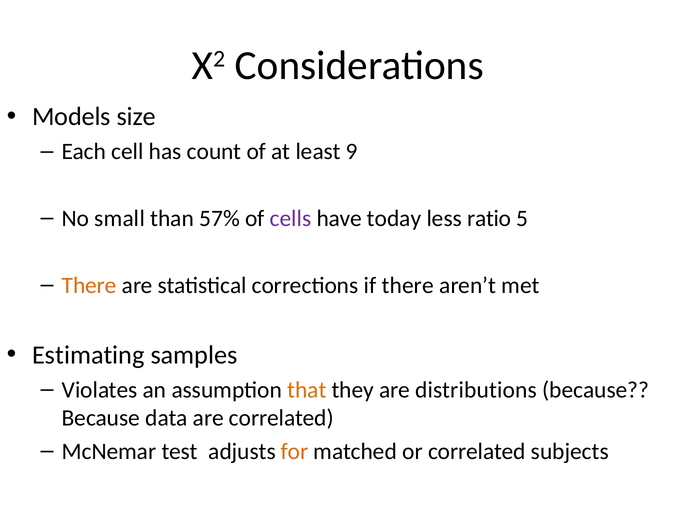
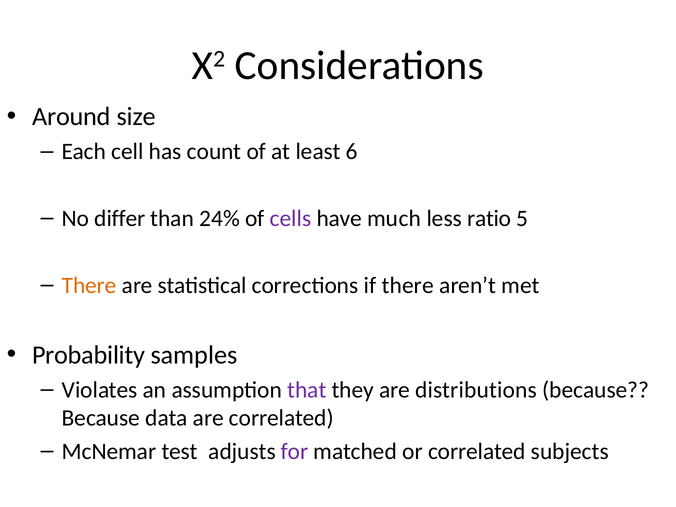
Models: Models -> Around
9: 9 -> 6
small: small -> differ
57%: 57% -> 24%
today: today -> much
Estimating: Estimating -> Probability
that colour: orange -> purple
for colour: orange -> purple
